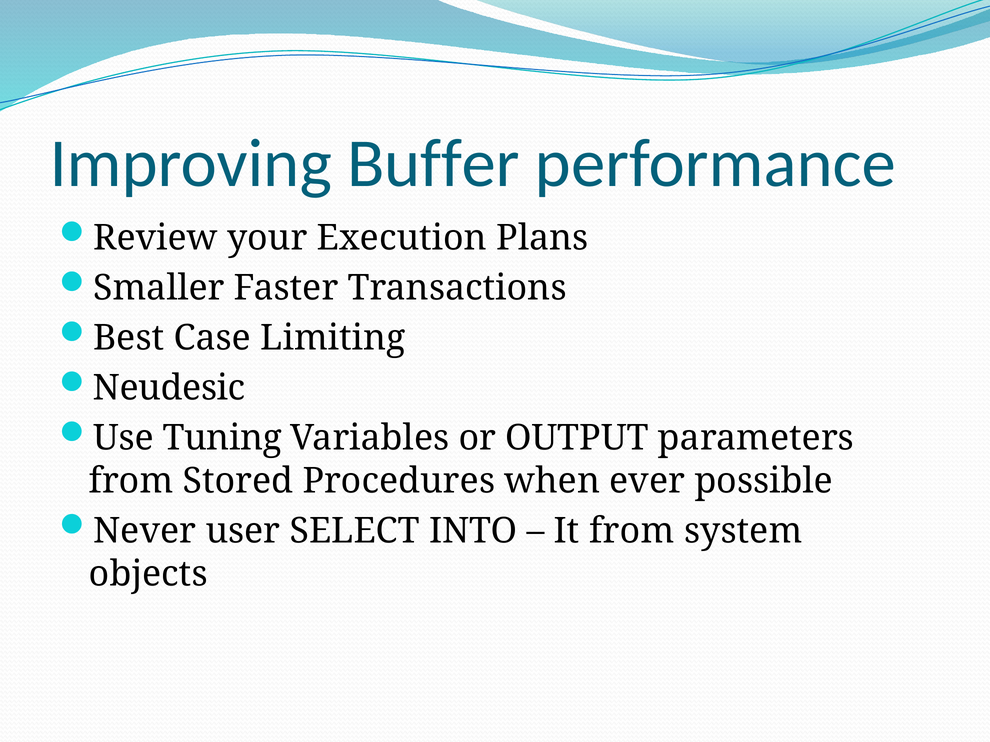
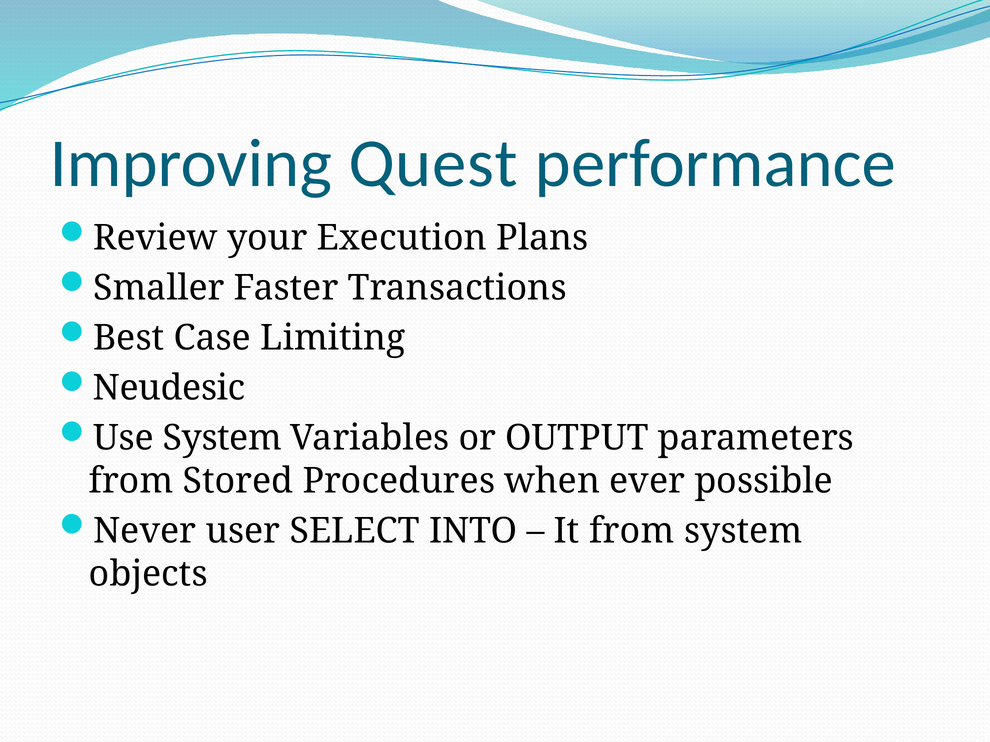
Buffer: Buffer -> Quest
Use Tuning: Tuning -> System
